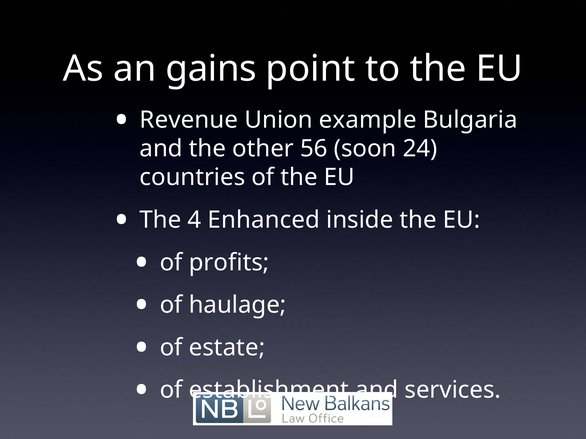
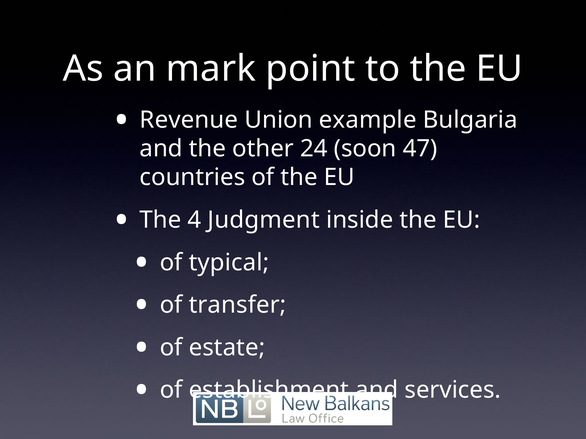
gains: gains -> mark
56: 56 -> 24
24: 24 -> 47
Enhanced: Enhanced -> Judgment
profits: profits -> typical
haulage: haulage -> transfer
